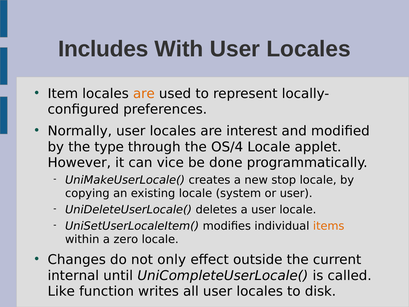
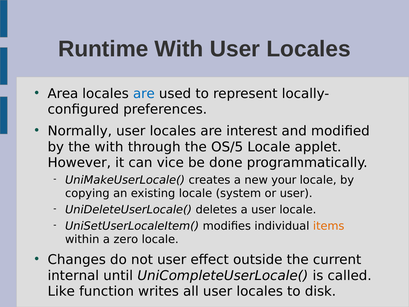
Includes: Includes -> Runtime
Item: Item -> Area
are at (144, 94) colour: orange -> blue
the type: type -> with
OS/4: OS/4 -> OS/5
stop: stop -> your
not only: only -> user
